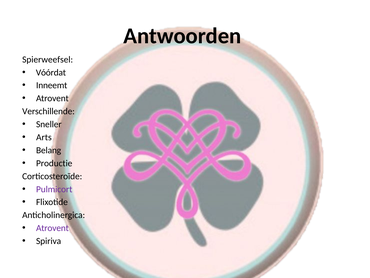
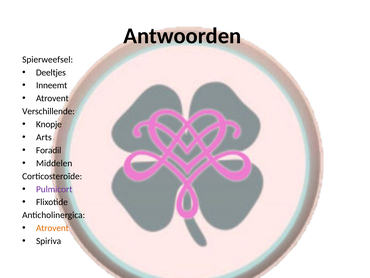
Vóórdat: Vóórdat -> Deeltjes
Sneller: Sneller -> Knopje
Belang: Belang -> Foradil
Productie: Productie -> Middelen
Atrovent at (52, 228) colour: purple -> orange
